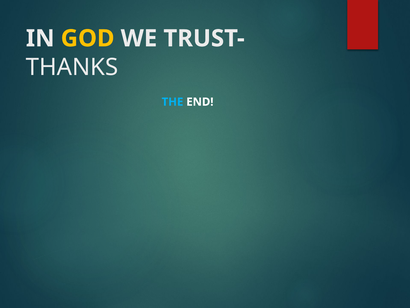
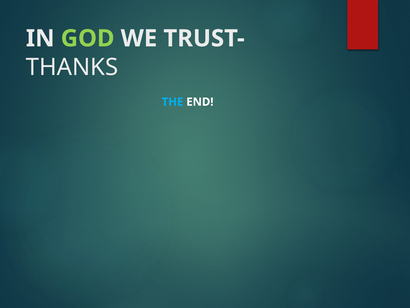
GOD colour: yellow -> light green
